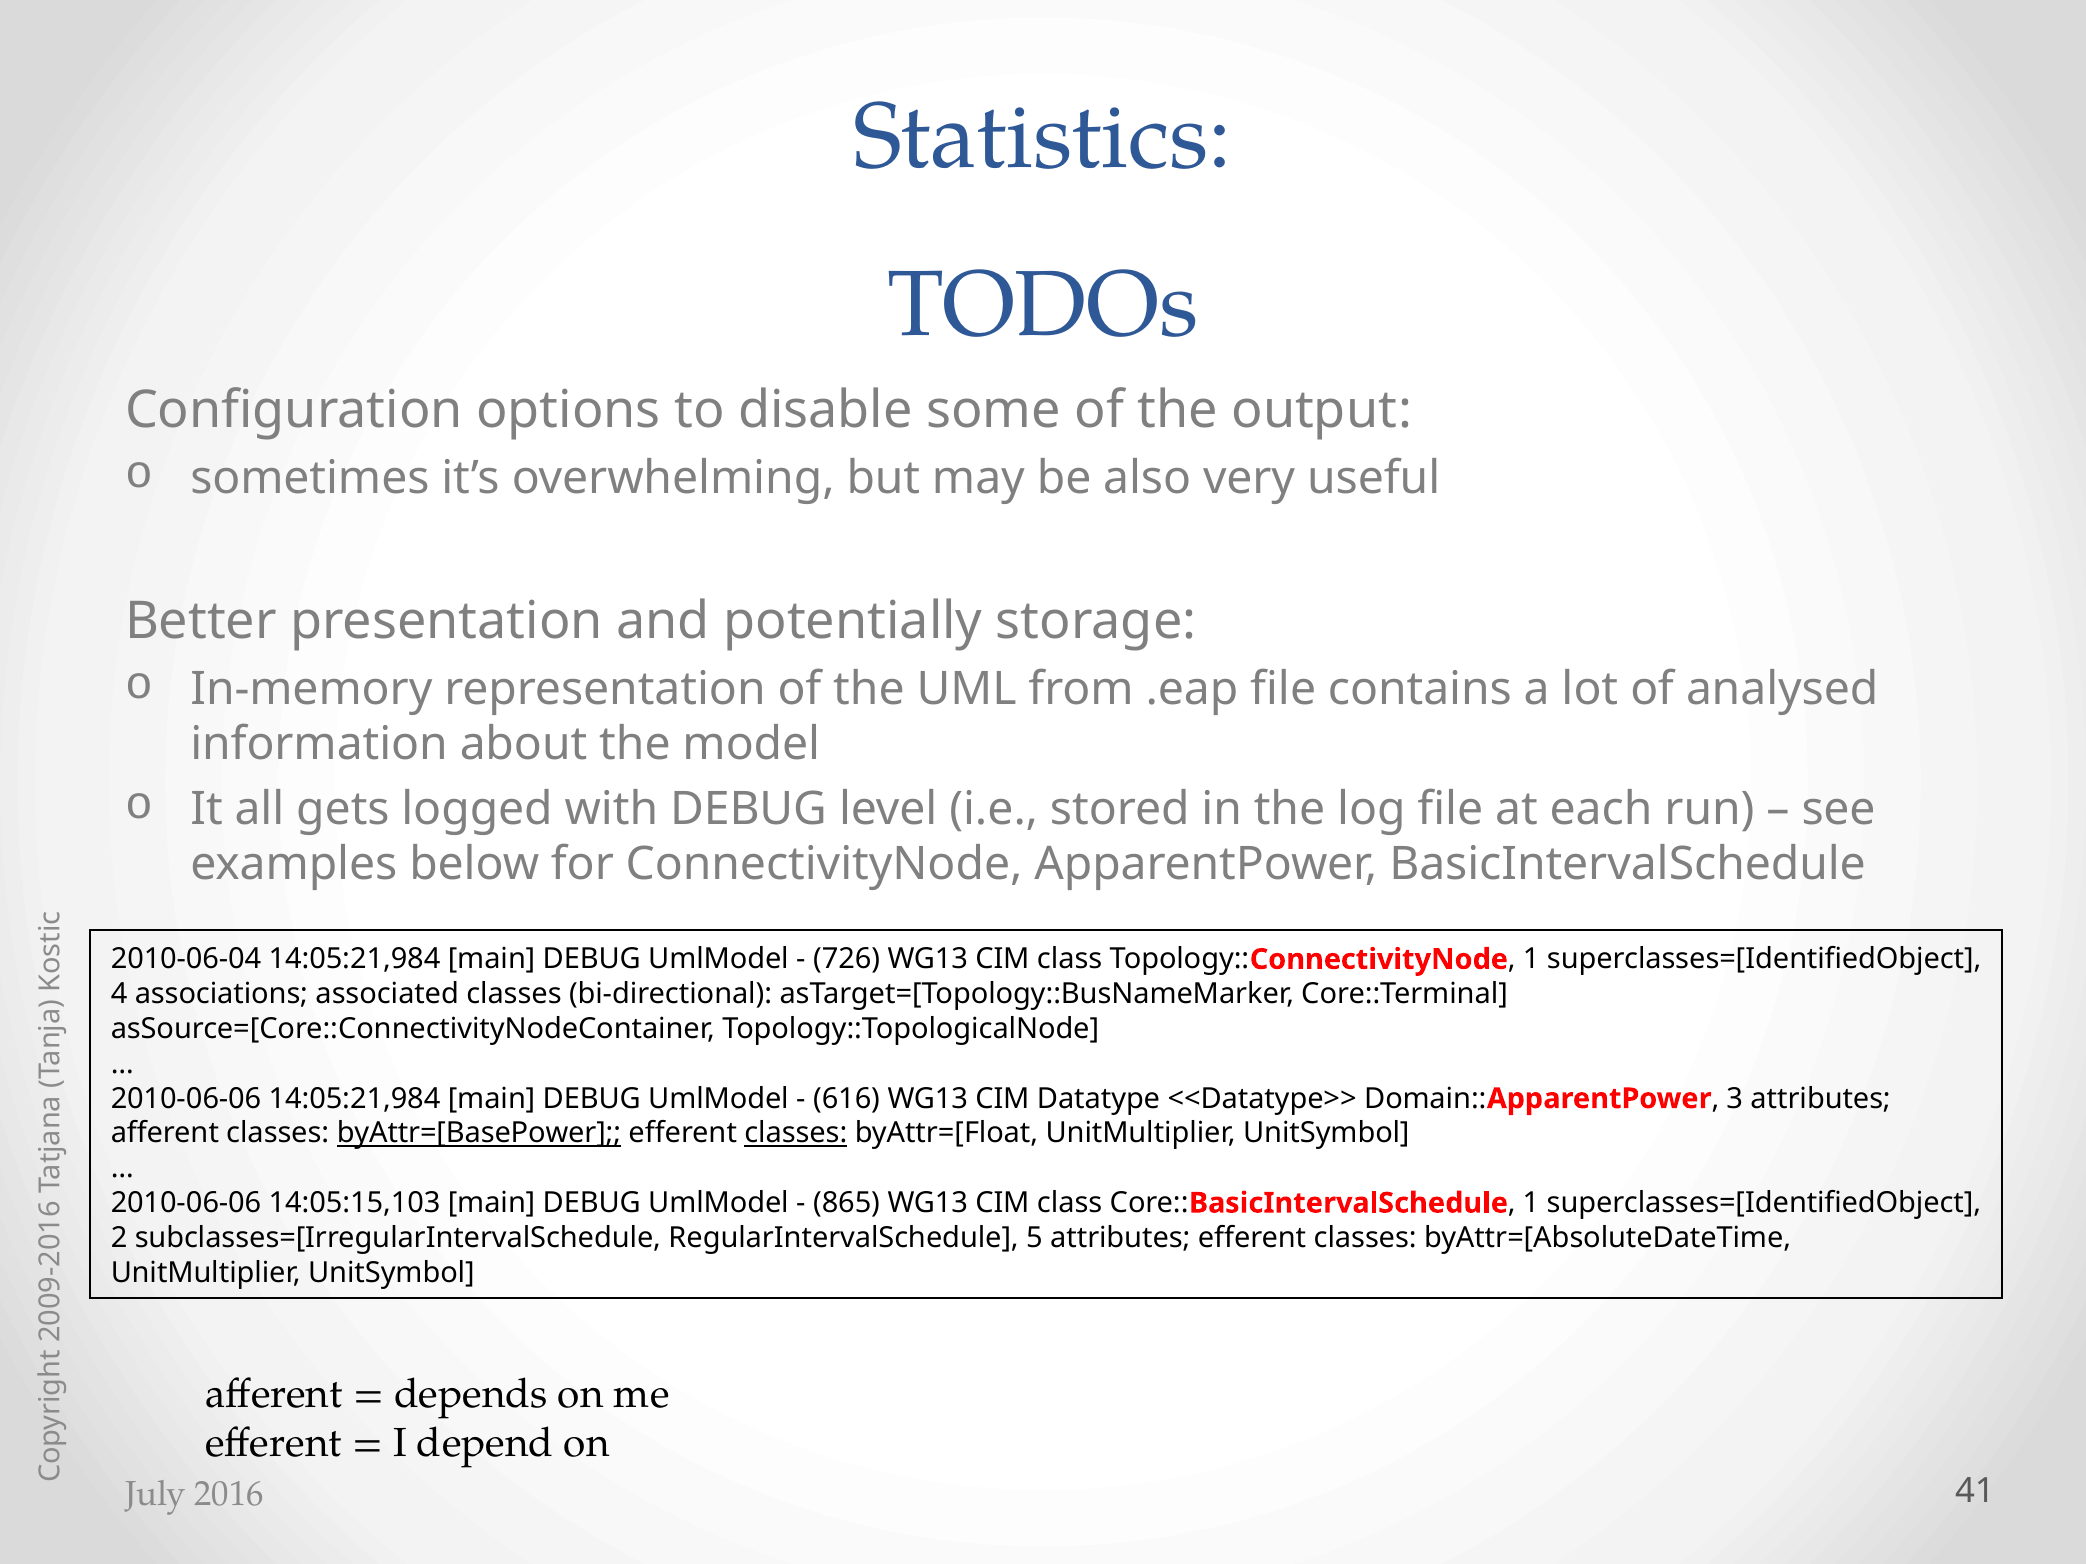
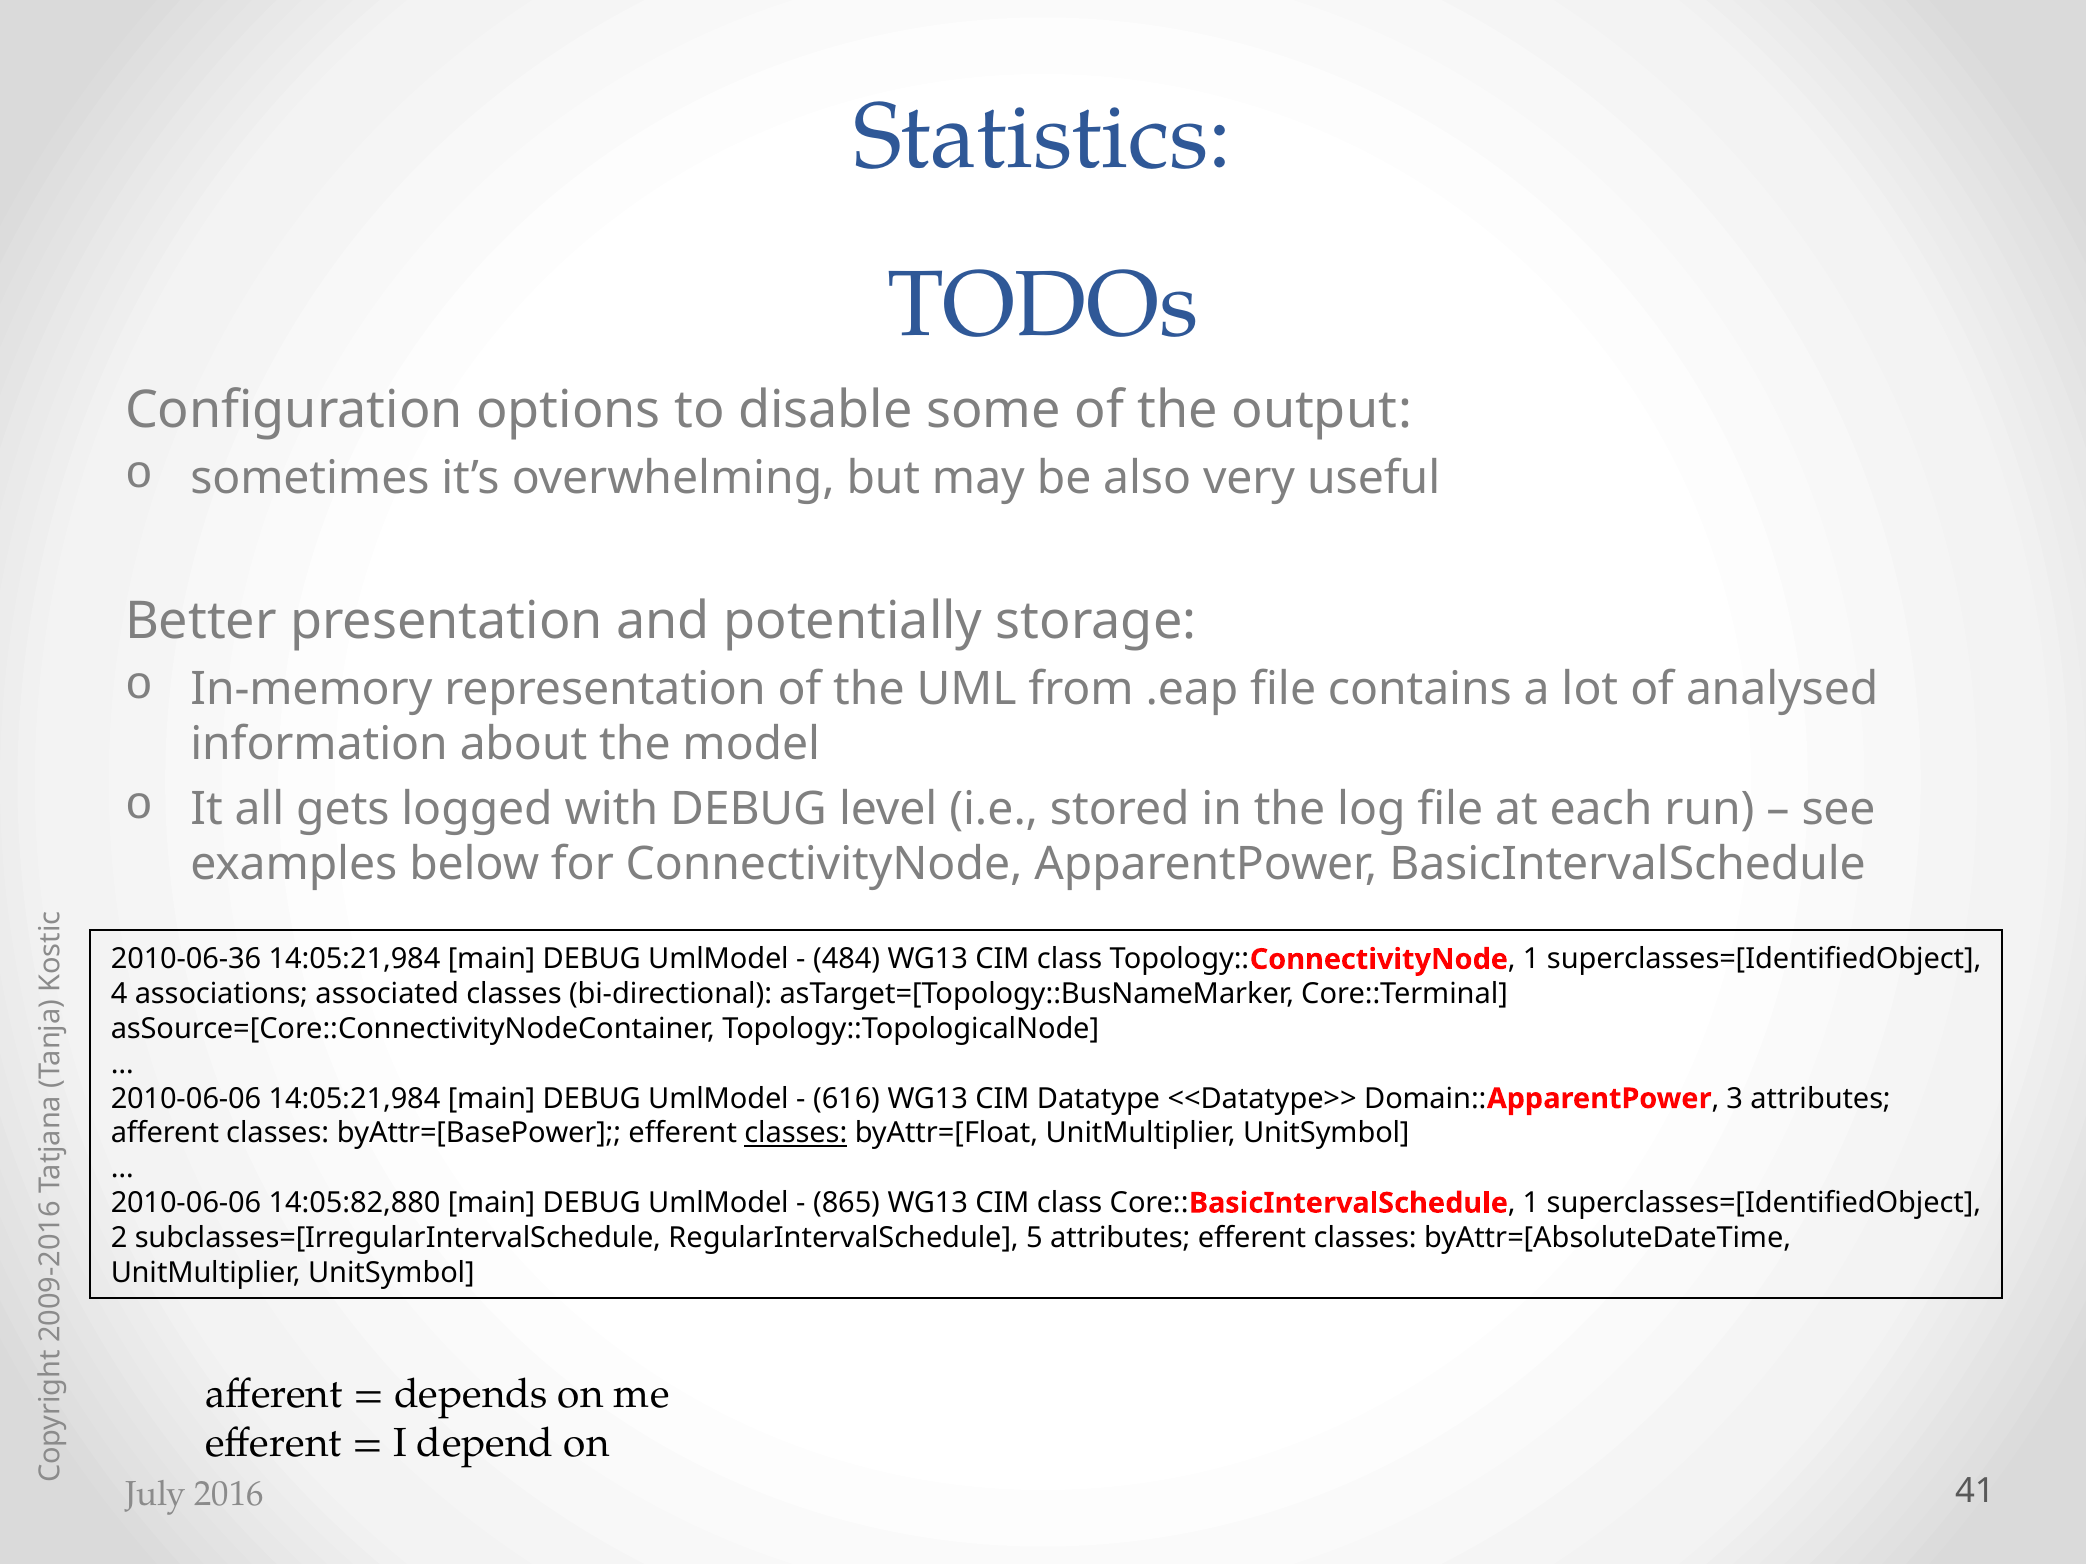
2010-06-04: 2010-06-04 -> 2010-06-36
726: 726 -> 484
byAttr=[BasePower underline: present -> none
14:05:15,103: 14:05:15,103 -> 14:05:82,880
